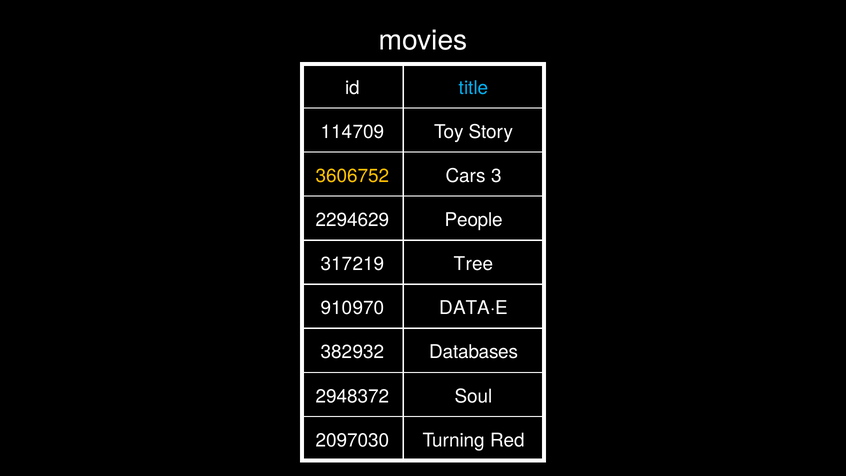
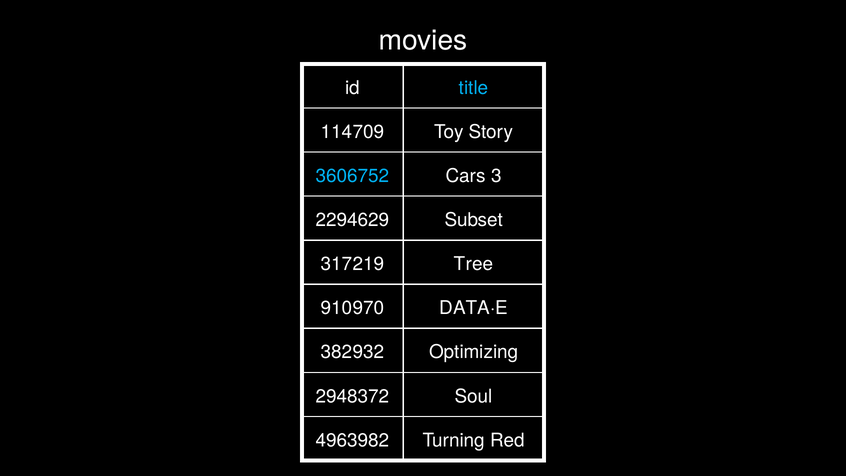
3606752 colour: yellow -> light blue
People: People -> Subset
Databases: Databases -> Optimizing
2097030: 2097030 -> 4963982
